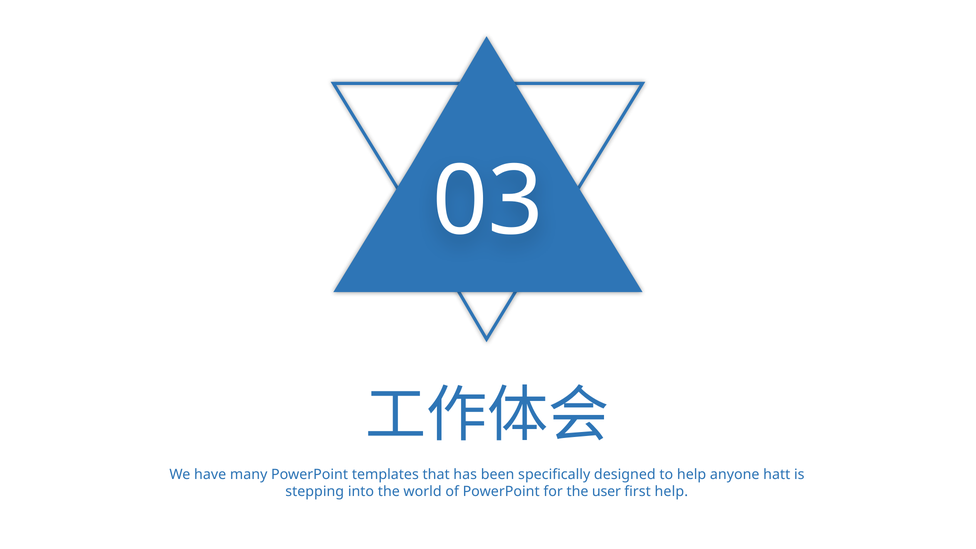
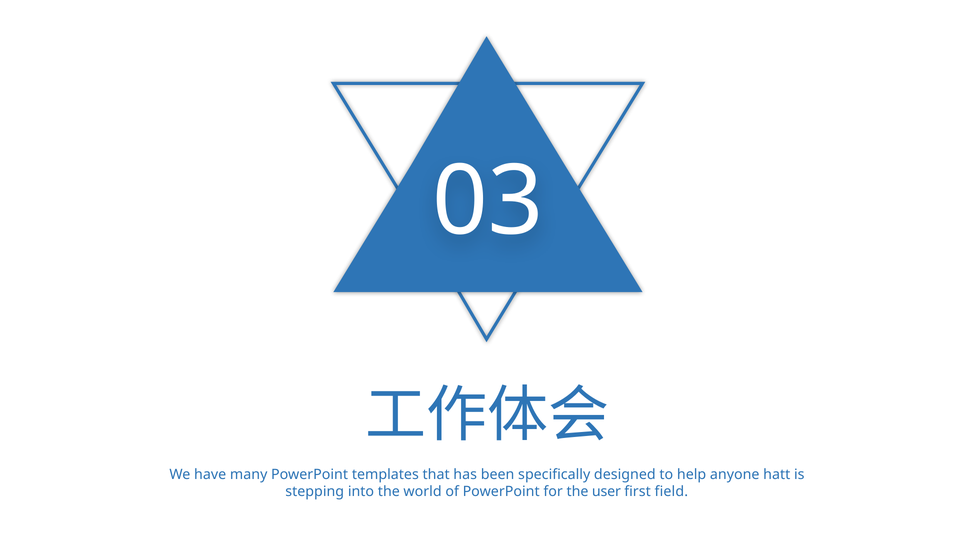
first help: help -> field
